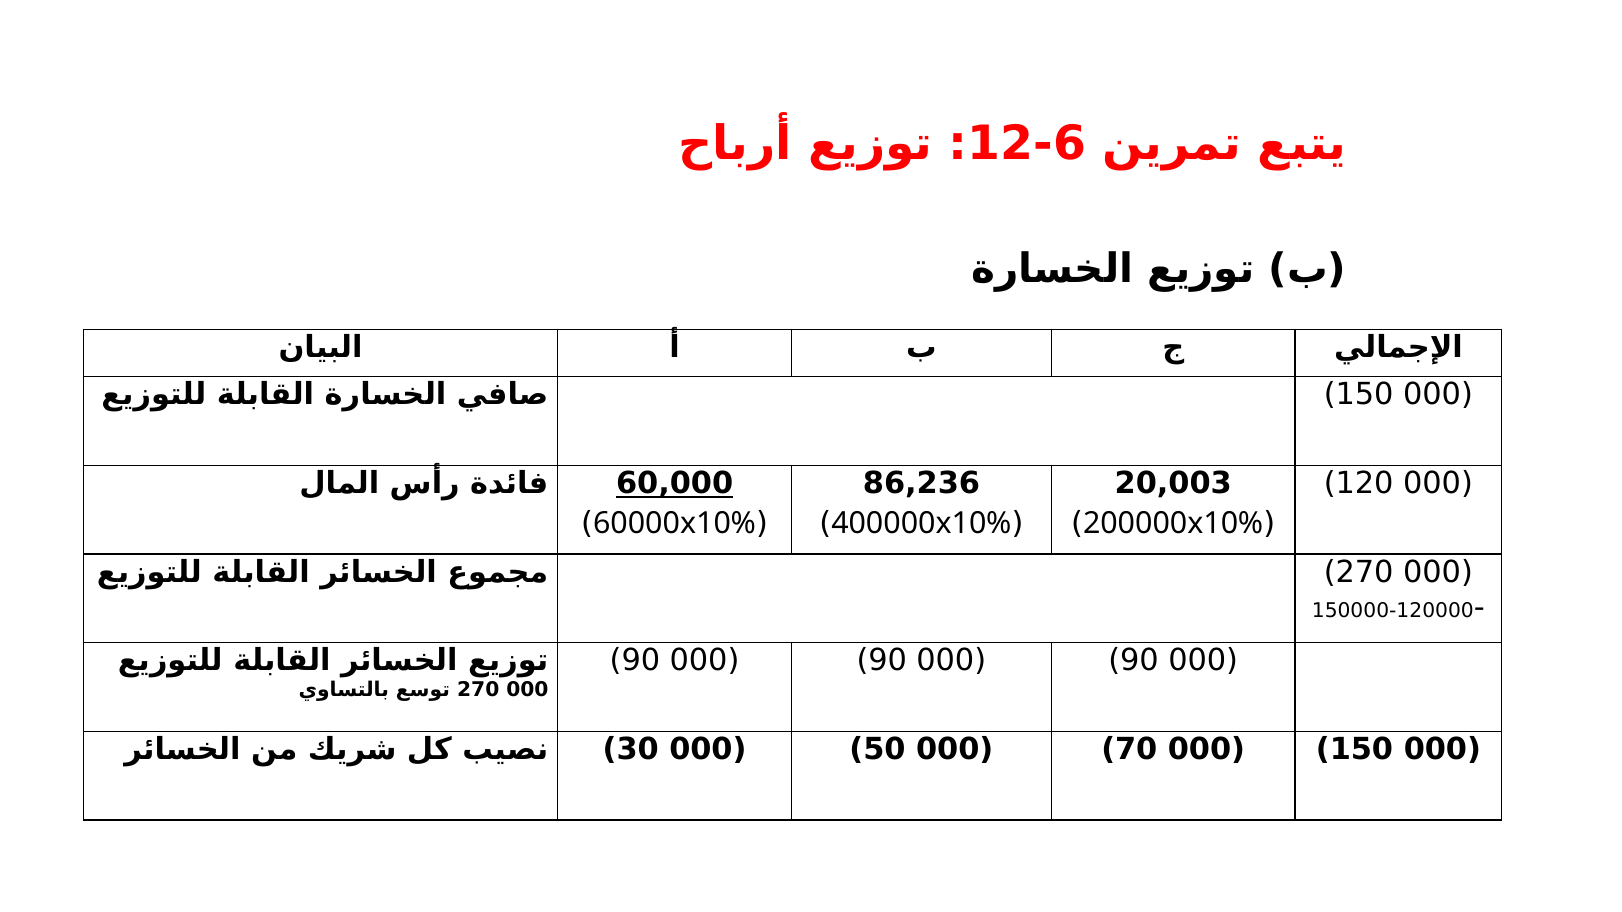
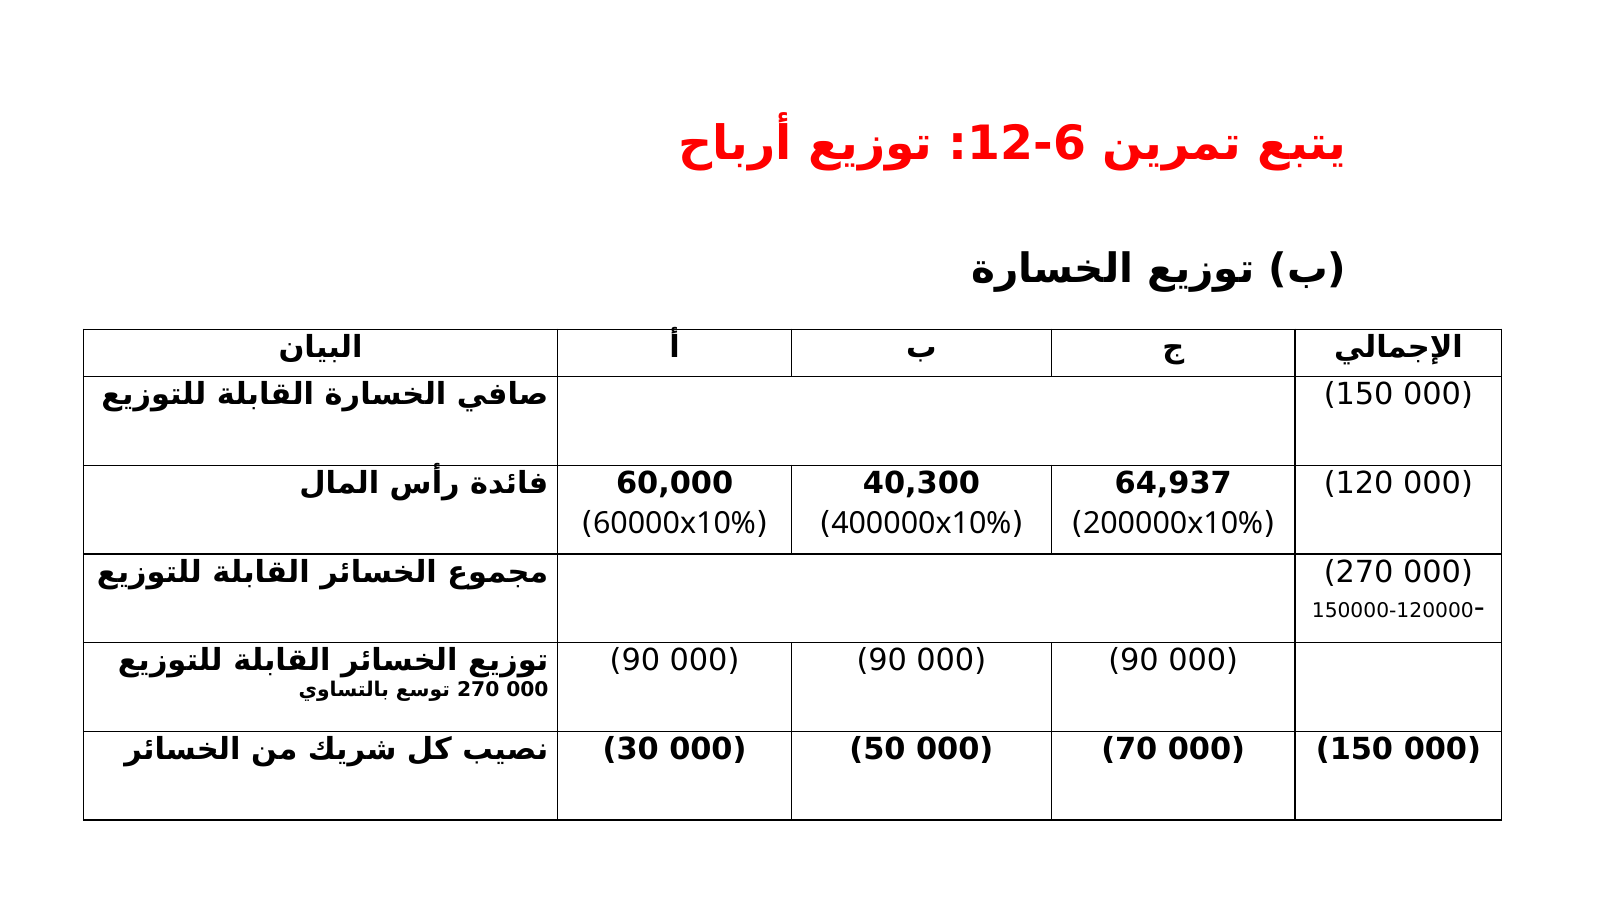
60,000 underline: present -> none
86,236: 86,236 -> 40,300
20,003: 20,003 -> 64,937
